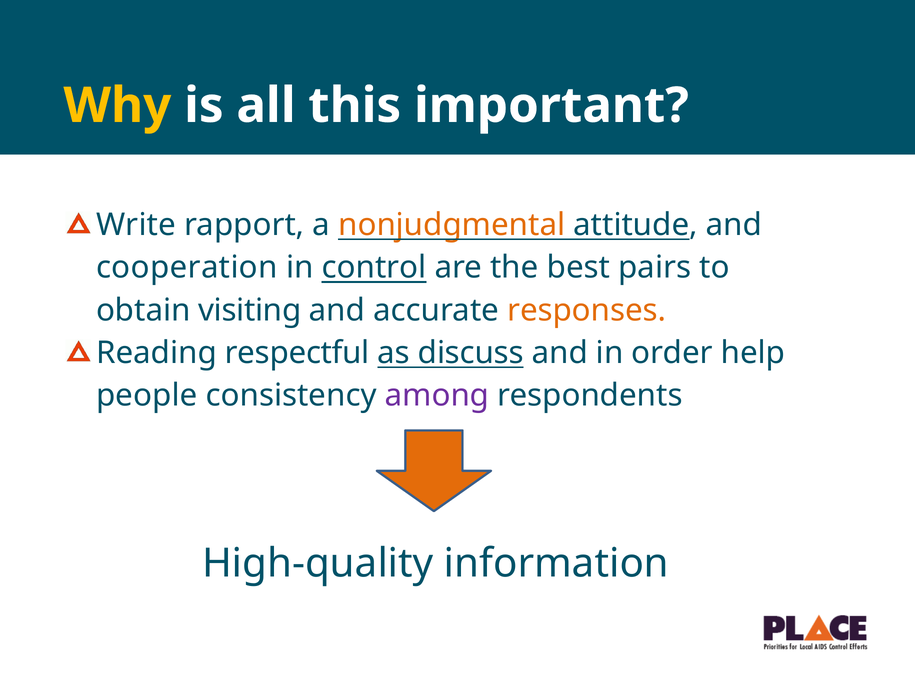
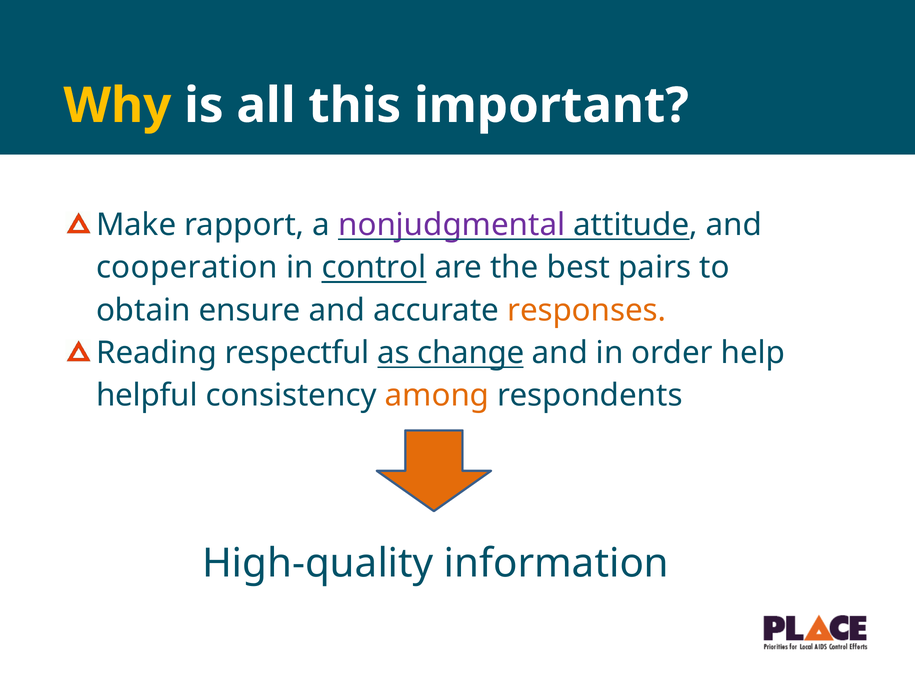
Write: Write -> Make
nonjudgmental colour: orange -> purple
visiting: visiting -> ensure
discuss: discuss -> change
people: people -> helpful
among colour: purple -> orange
